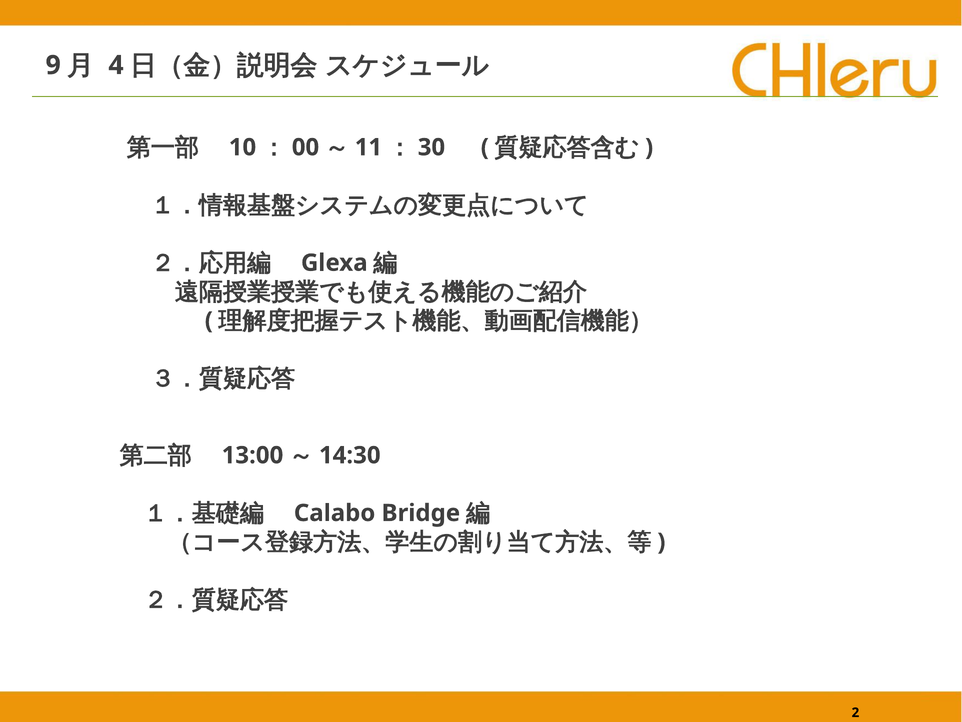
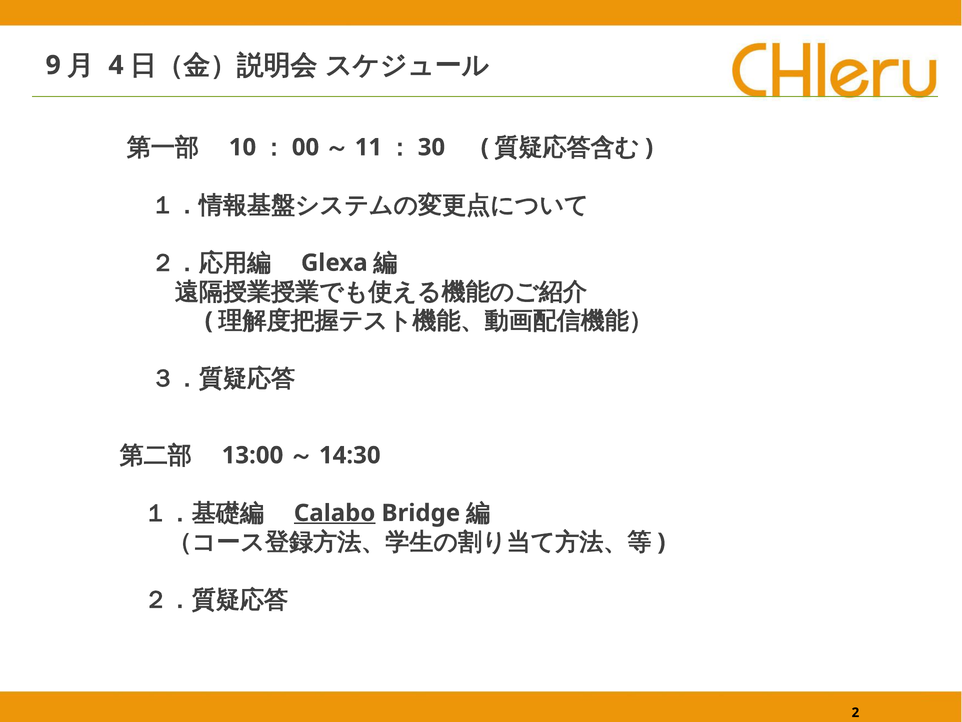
Calabo underline: none -> present
